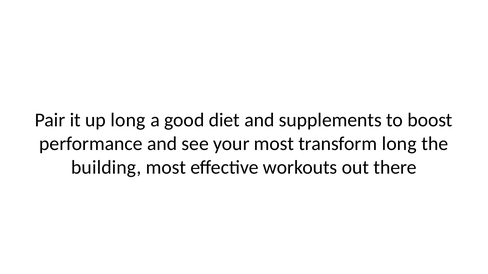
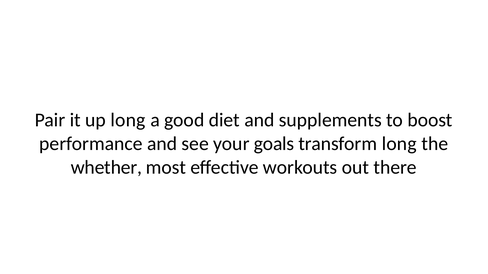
your most: most -> goals
building: building -> whether
